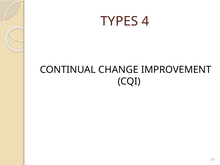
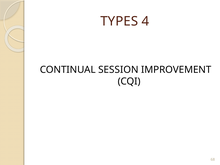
CHANGE: CHANGE -> SESSION
